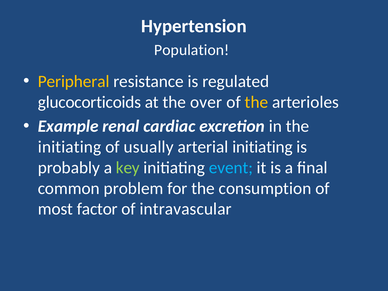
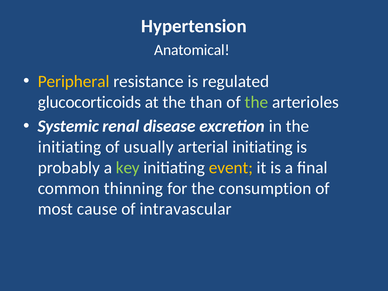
Population: Population -> Anatomical
over: over -> than
the at (256, 102) colour: yellow -> light green
Example: Example -> Systemic
cardiac: cardiac -> disease
event colour: light blue -> yellow
problem: problem -> thinning
factor: factor -> cause
